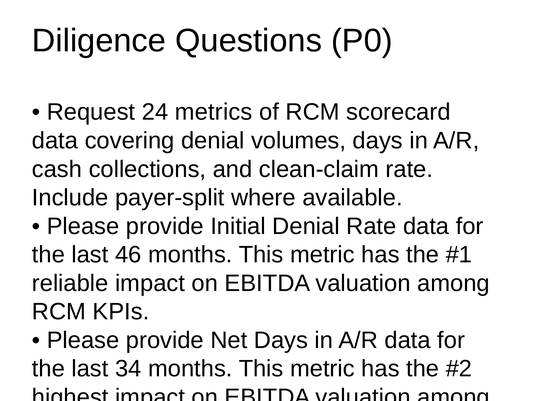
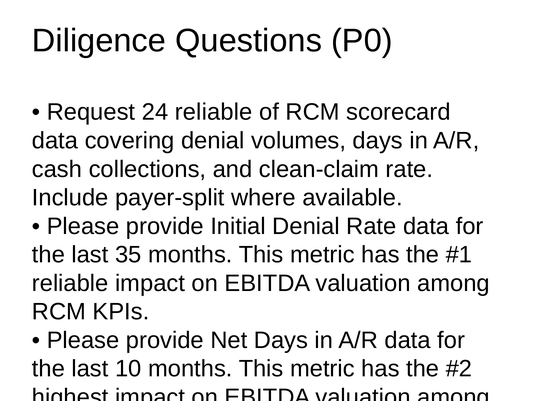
24 metrics: metrics -> reliable
46: 46 -> 35
34: 34 -> 10
